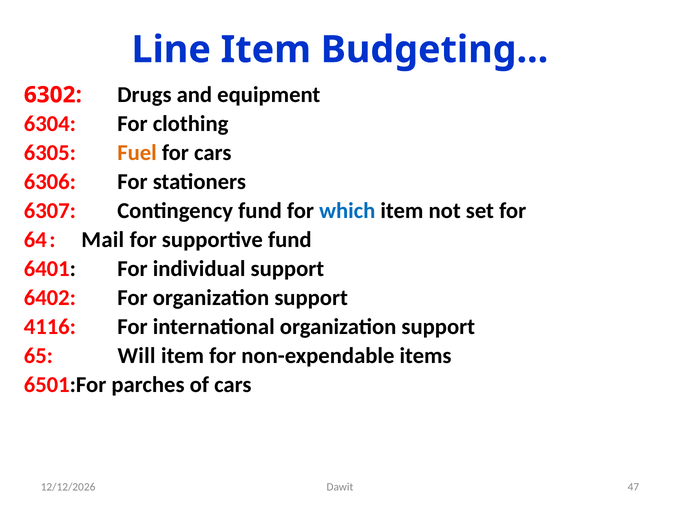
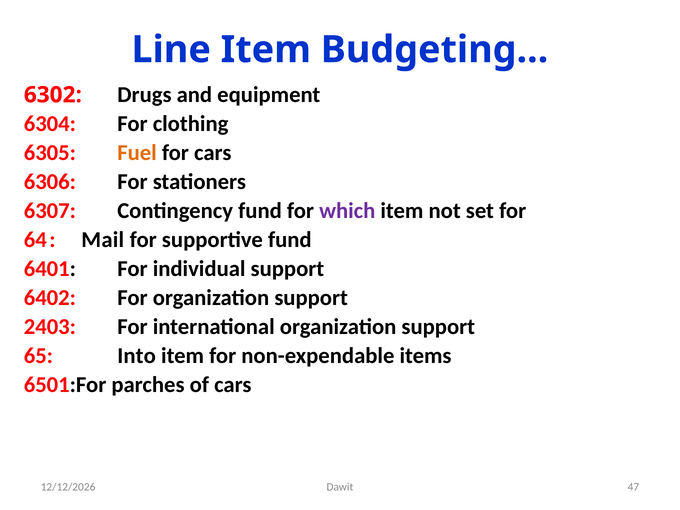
which colour: blue -> purple
4116: 4116 -> 2403
Will: Will -> Into
